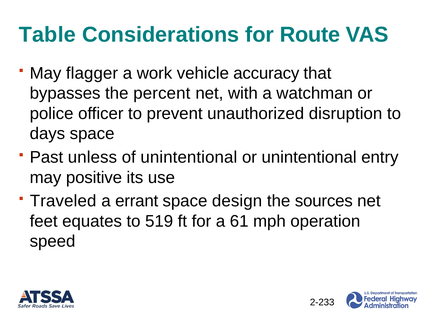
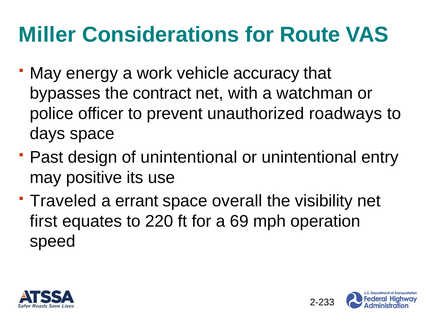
Table: Table -> Miller
flagger: flagger -> energy
percent: percent -> contract
disruption: disruption -> roadways
unless: unless -> design
design: design -> overall
sources: sources -> visibility
feet: feet -> first
519: 519 -> 220
61: 61 -> 69
